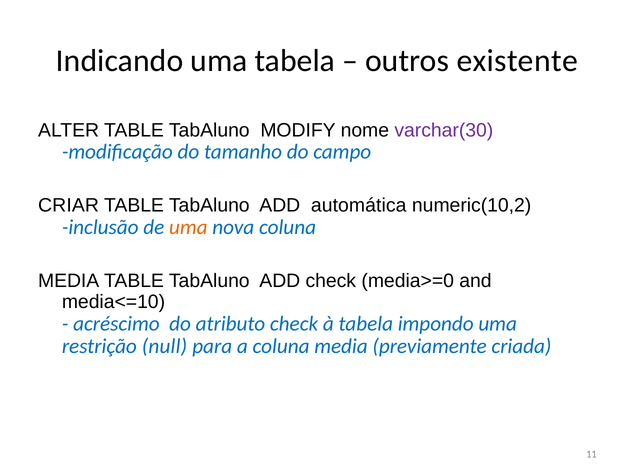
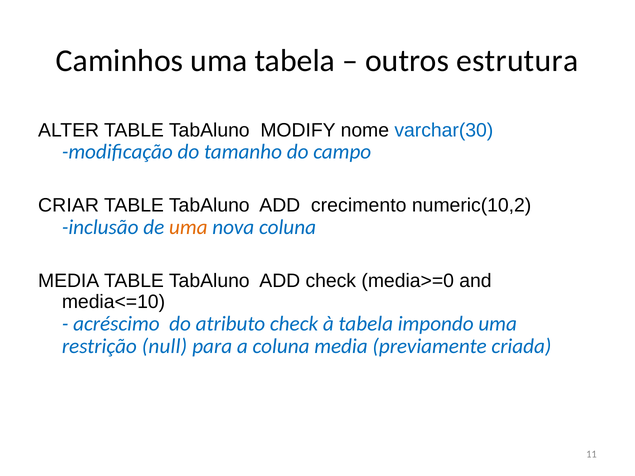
Indicando: Indicando -> Caminhos
existente: existente -> estrutura
varchar(30 colour: purple -> blue
automática: automática -> crecimento
